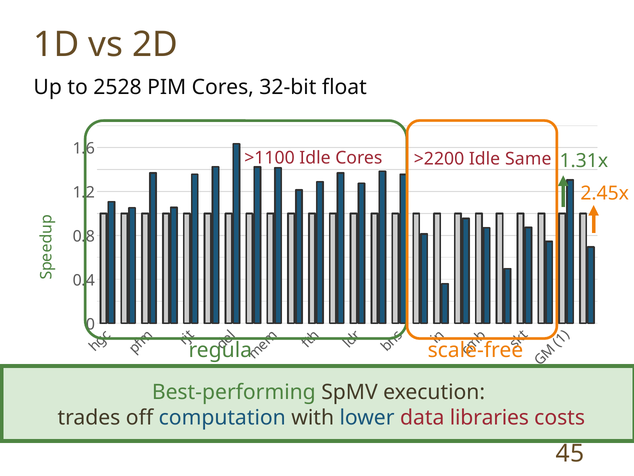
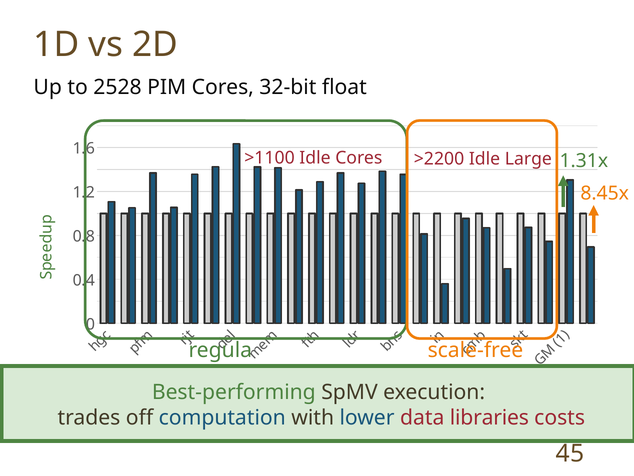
Same: Same -> Large
2.45x: 2.45x -> 8.45x
